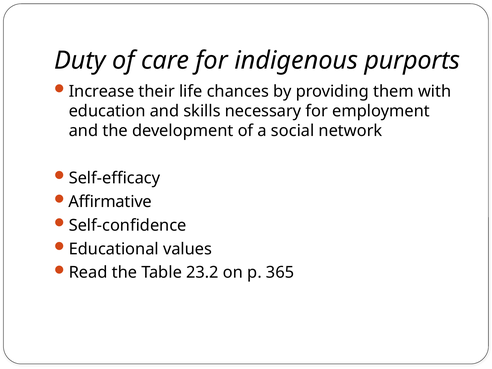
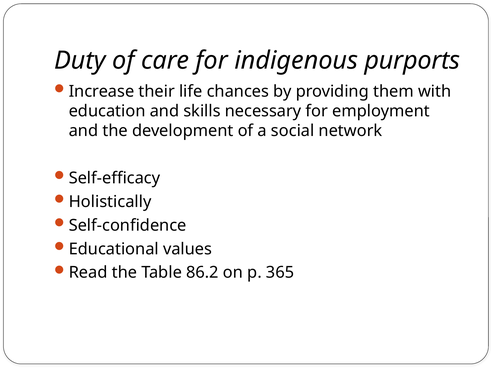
Affirmative: Affirmative -> Holistically
23.2: 23.2 -> 86.2
